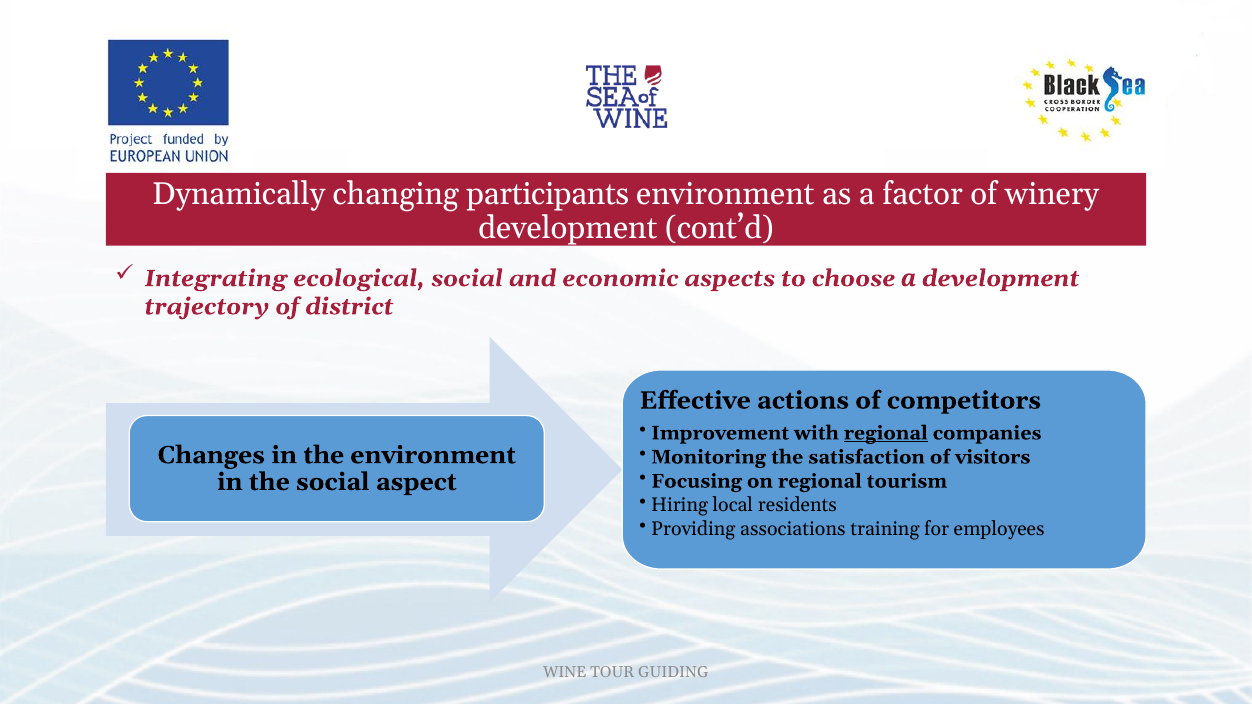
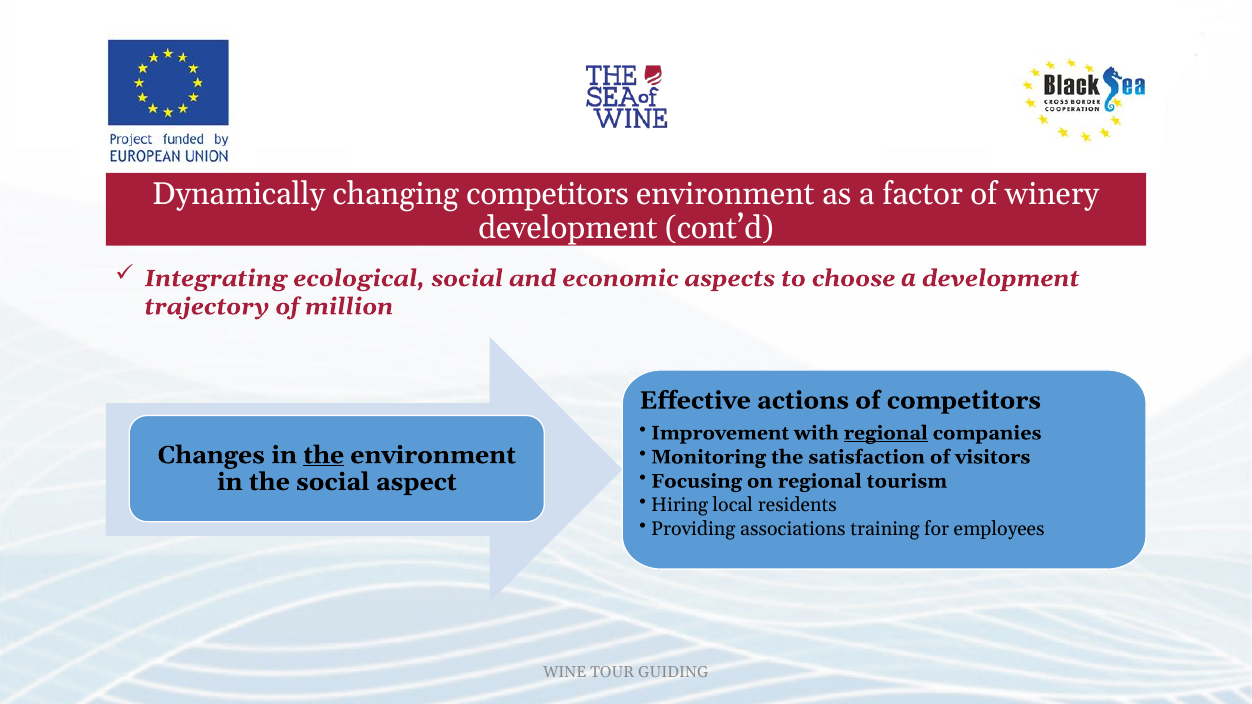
changing participants: participants -> competitors
district: district -> million
the at (324, 455) underline: none -> present
